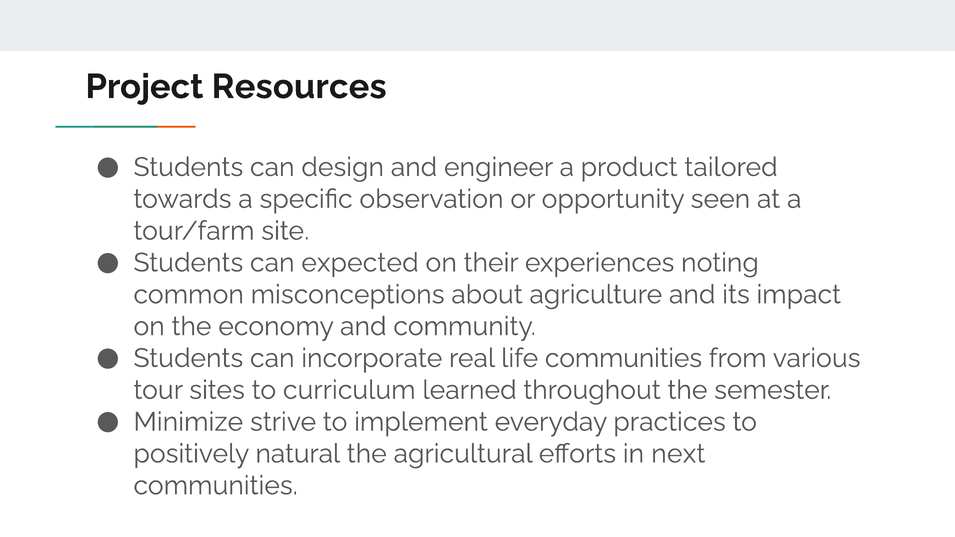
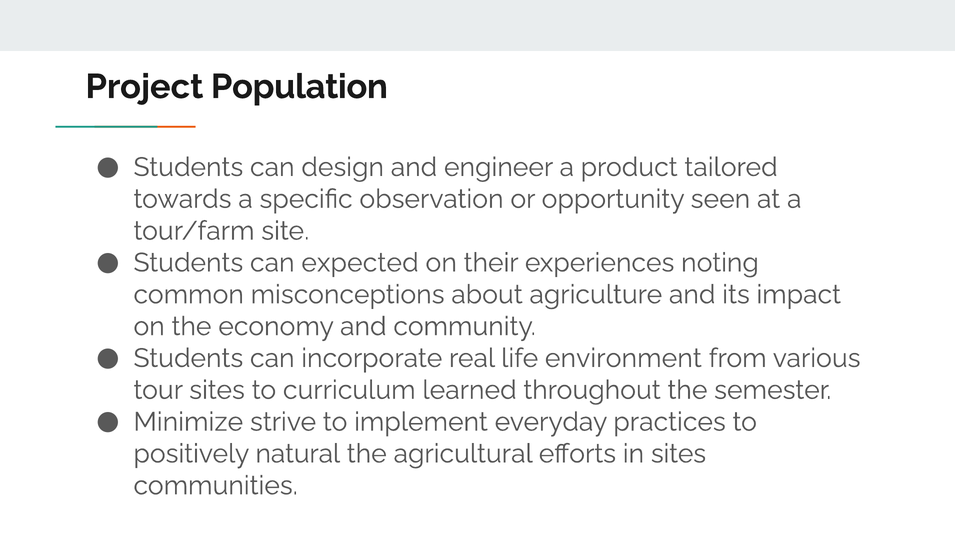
Resources: Resources -> Population
life communities: communities -> environment
in next: next -> sites
